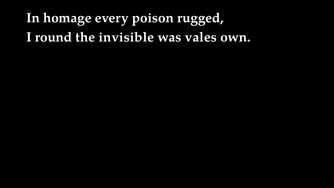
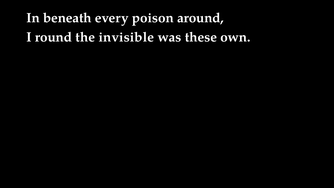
homage: homage -> beneath
rugged: rugged -> around
vales: vales -> these
